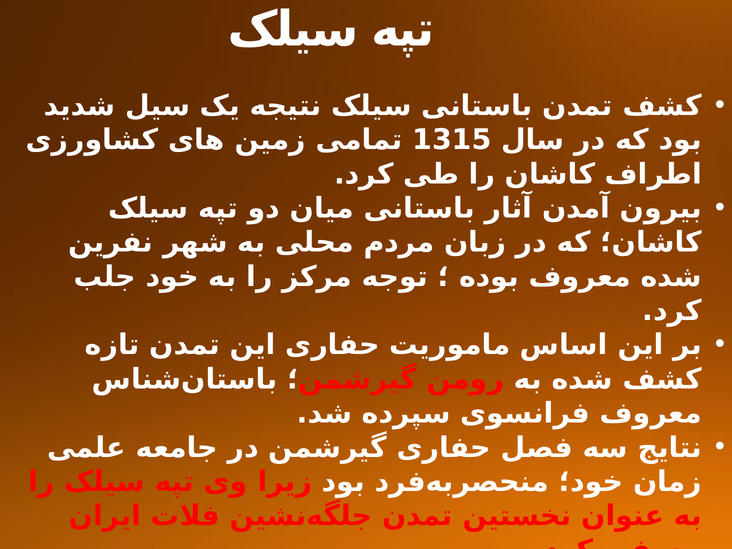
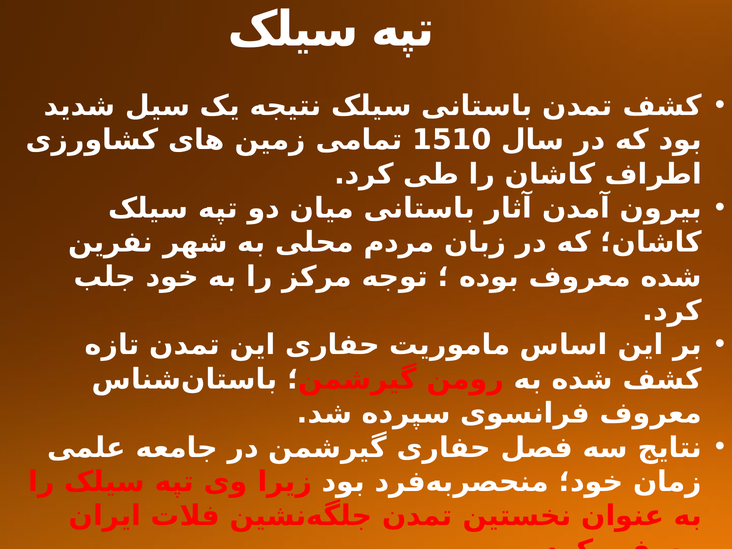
1315: 1315 -> 1510
